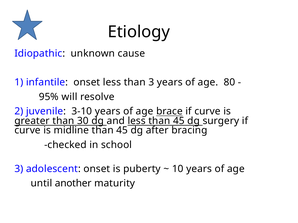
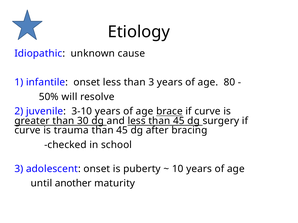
95%: 95% -> 50%
midline: midline -> trauma
